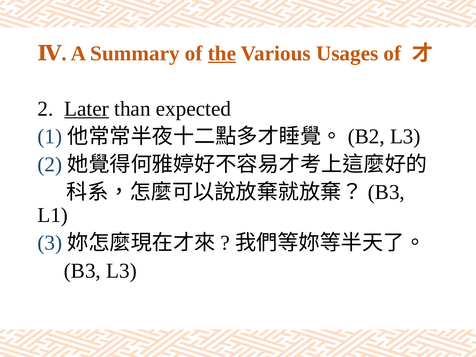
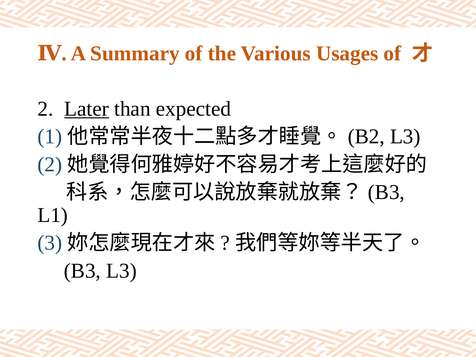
the underline: present -> none
